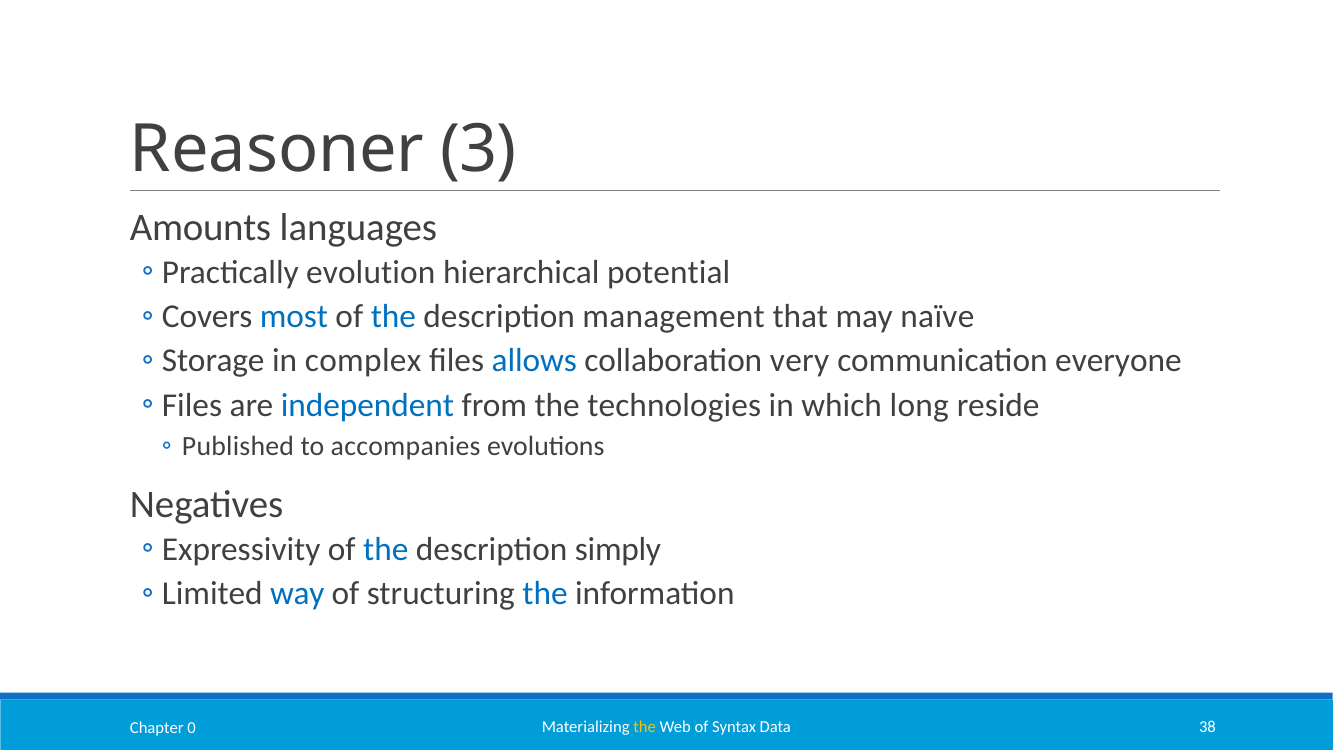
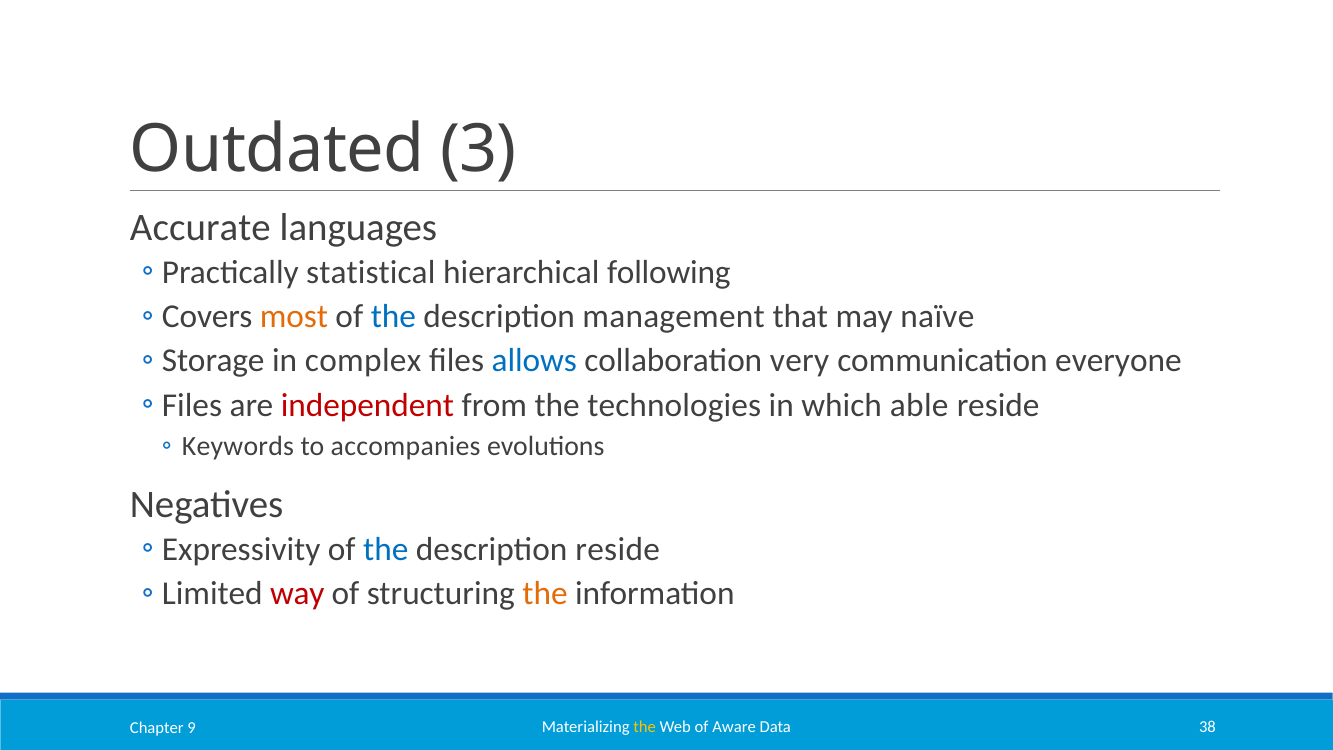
Reasoner: Reasoner -> Outdated
Amounts: Amounts -> Accurate
evolution: evolution -> statistical
potential: potential -> following
most colour: blue -> orange
independent colour: blue -> red
long: long -> able
Published: Published -> Keywords
description simply: simply -> reside
way colour: blue -> red
the at (545, 594) colour: blue -> orange
Syntax: Syntax -> Aware
0: 0 -> 9
